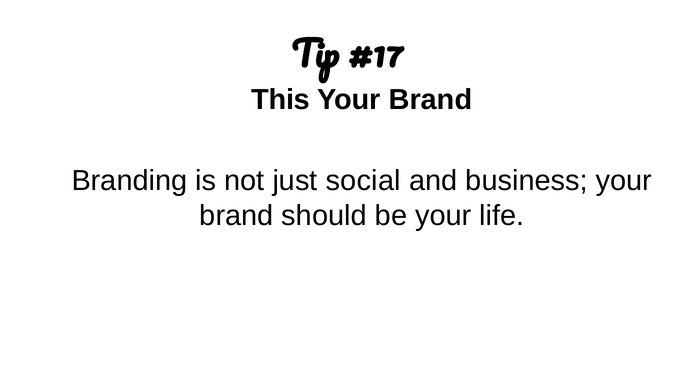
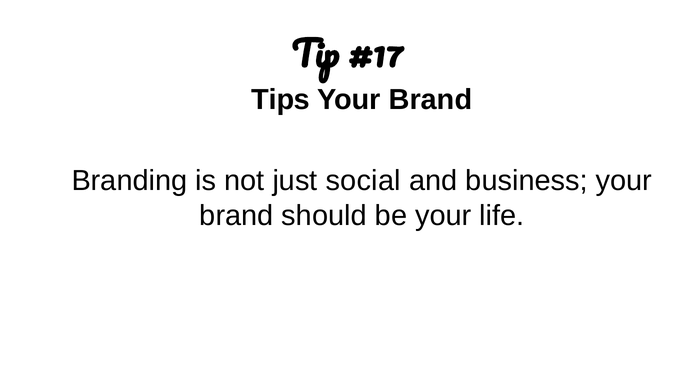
This: This -> Tips
